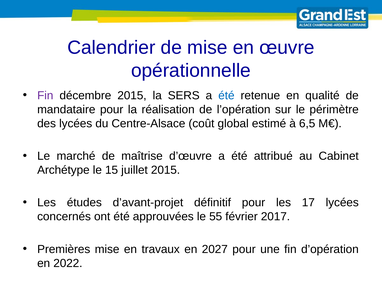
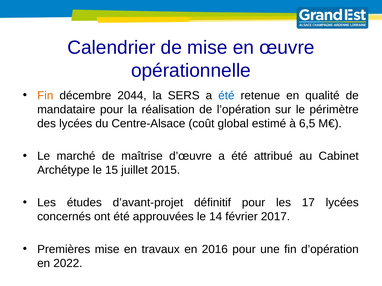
Fin at (45, 96) colour: purple -> orange
décembre 2015: 2015 -> 2044
55: 55 -> 14
2027: 2027 -> 2016
